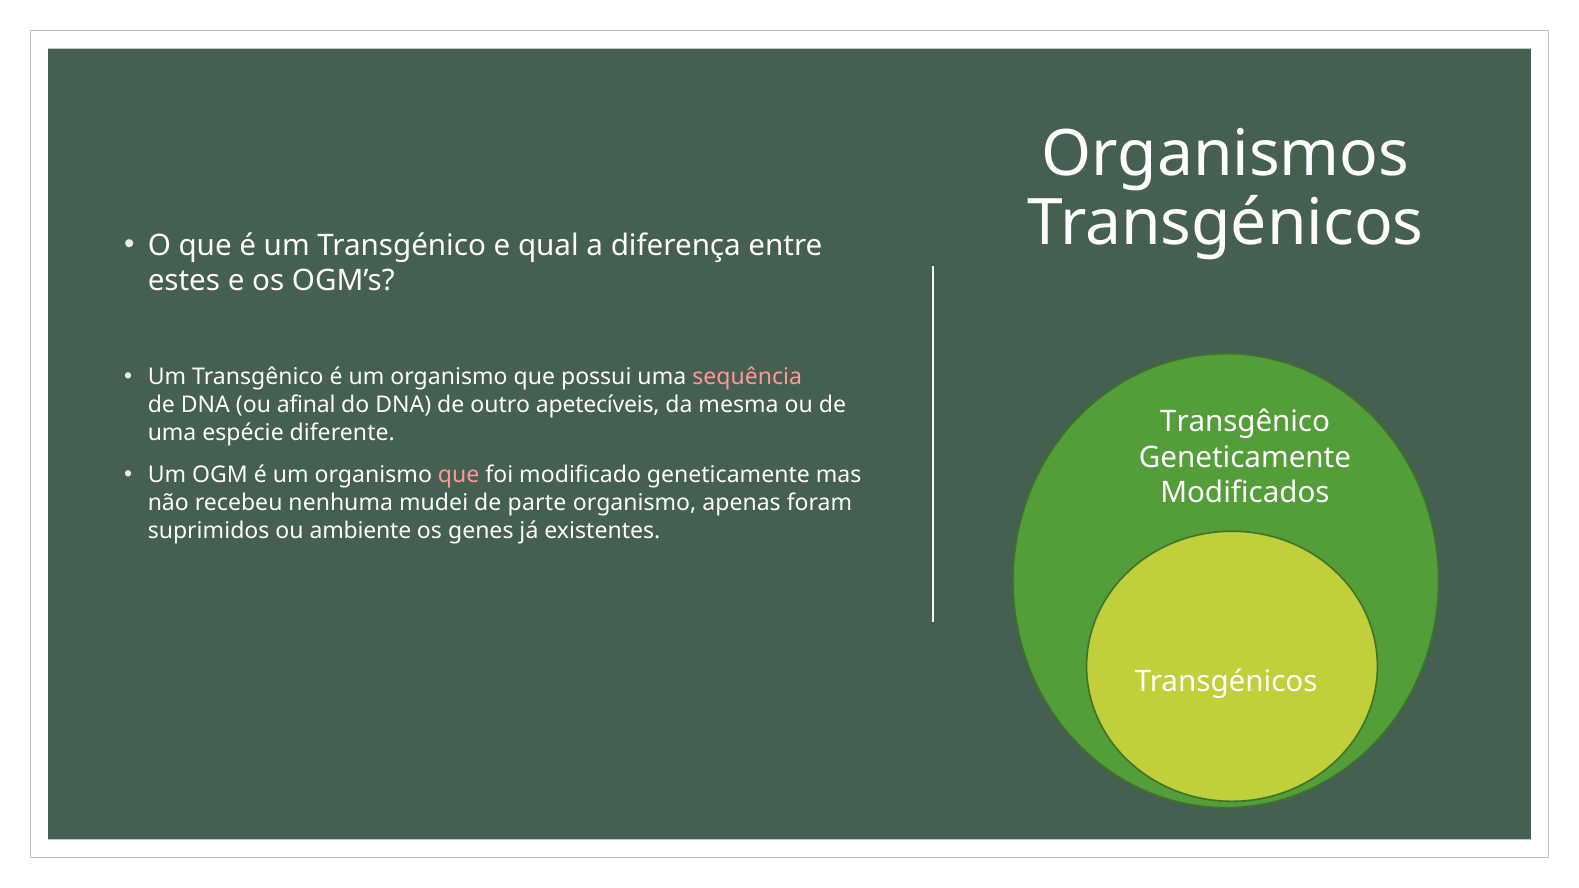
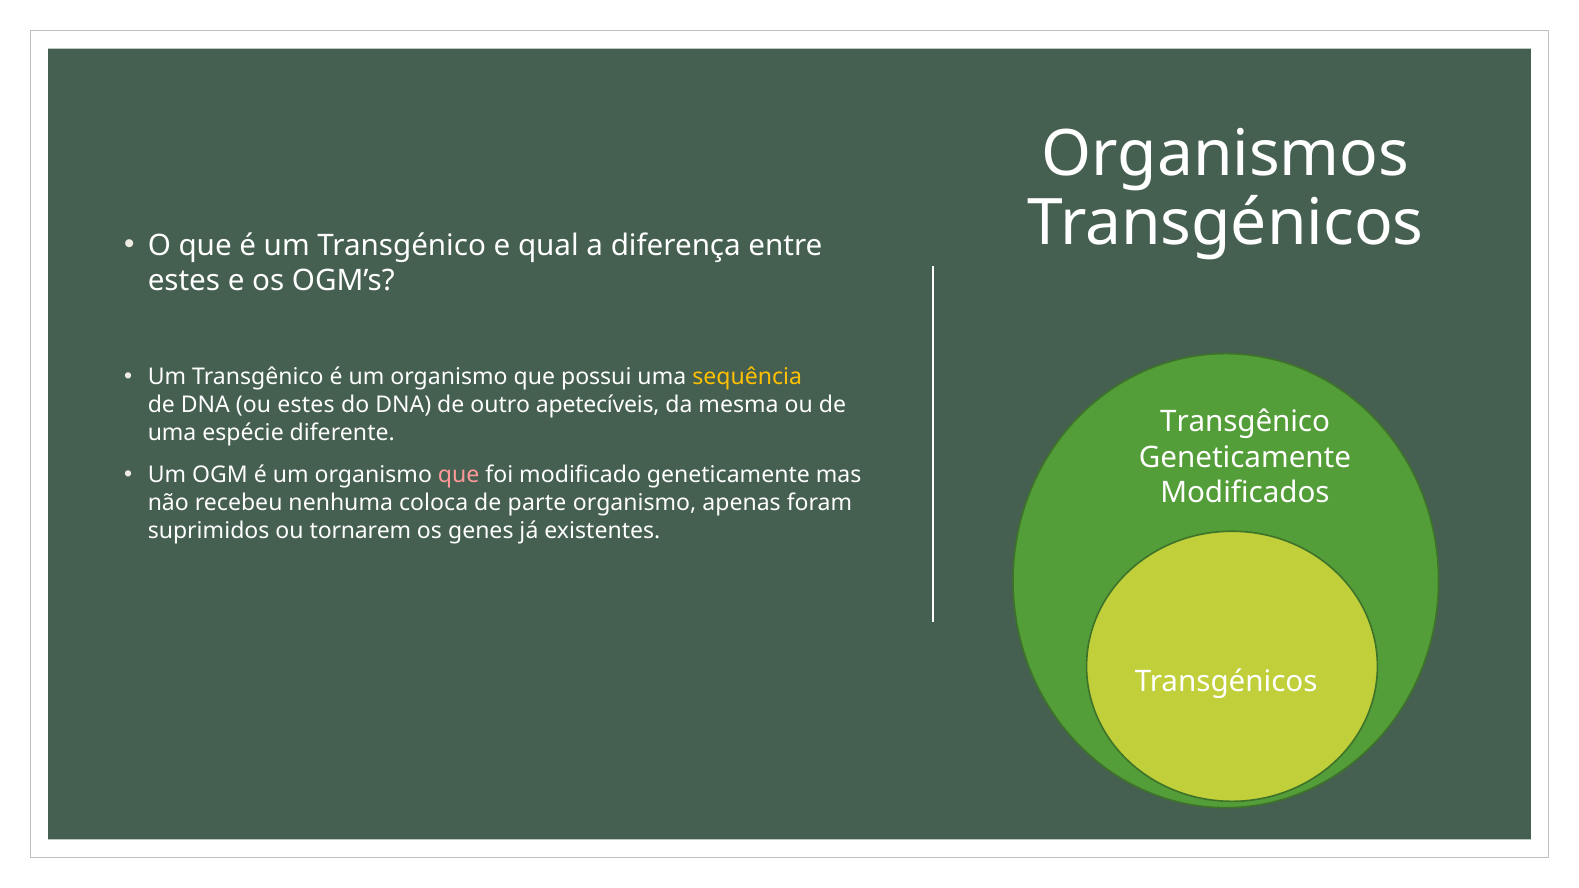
sequência colour: pink -> yellow
ou afinal: afinal -> estes
mudei: mudei -> coloca
ambiente: ambiente -> tornarem
